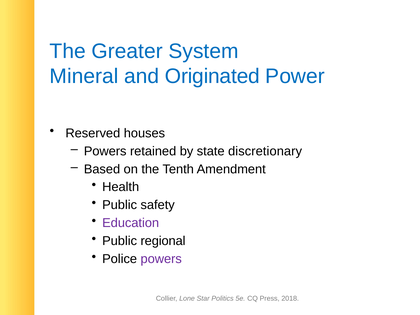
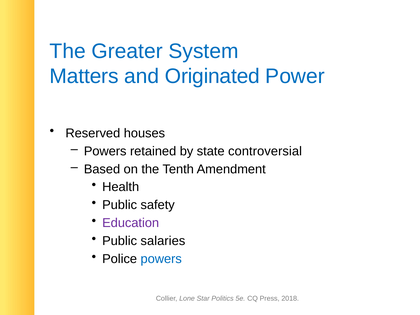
Mineral: Mineral -> Matters
discretionary: discretionary -> controversial
regional: regional -> salaries
powers at (161, 259) colour: purple -> blue
